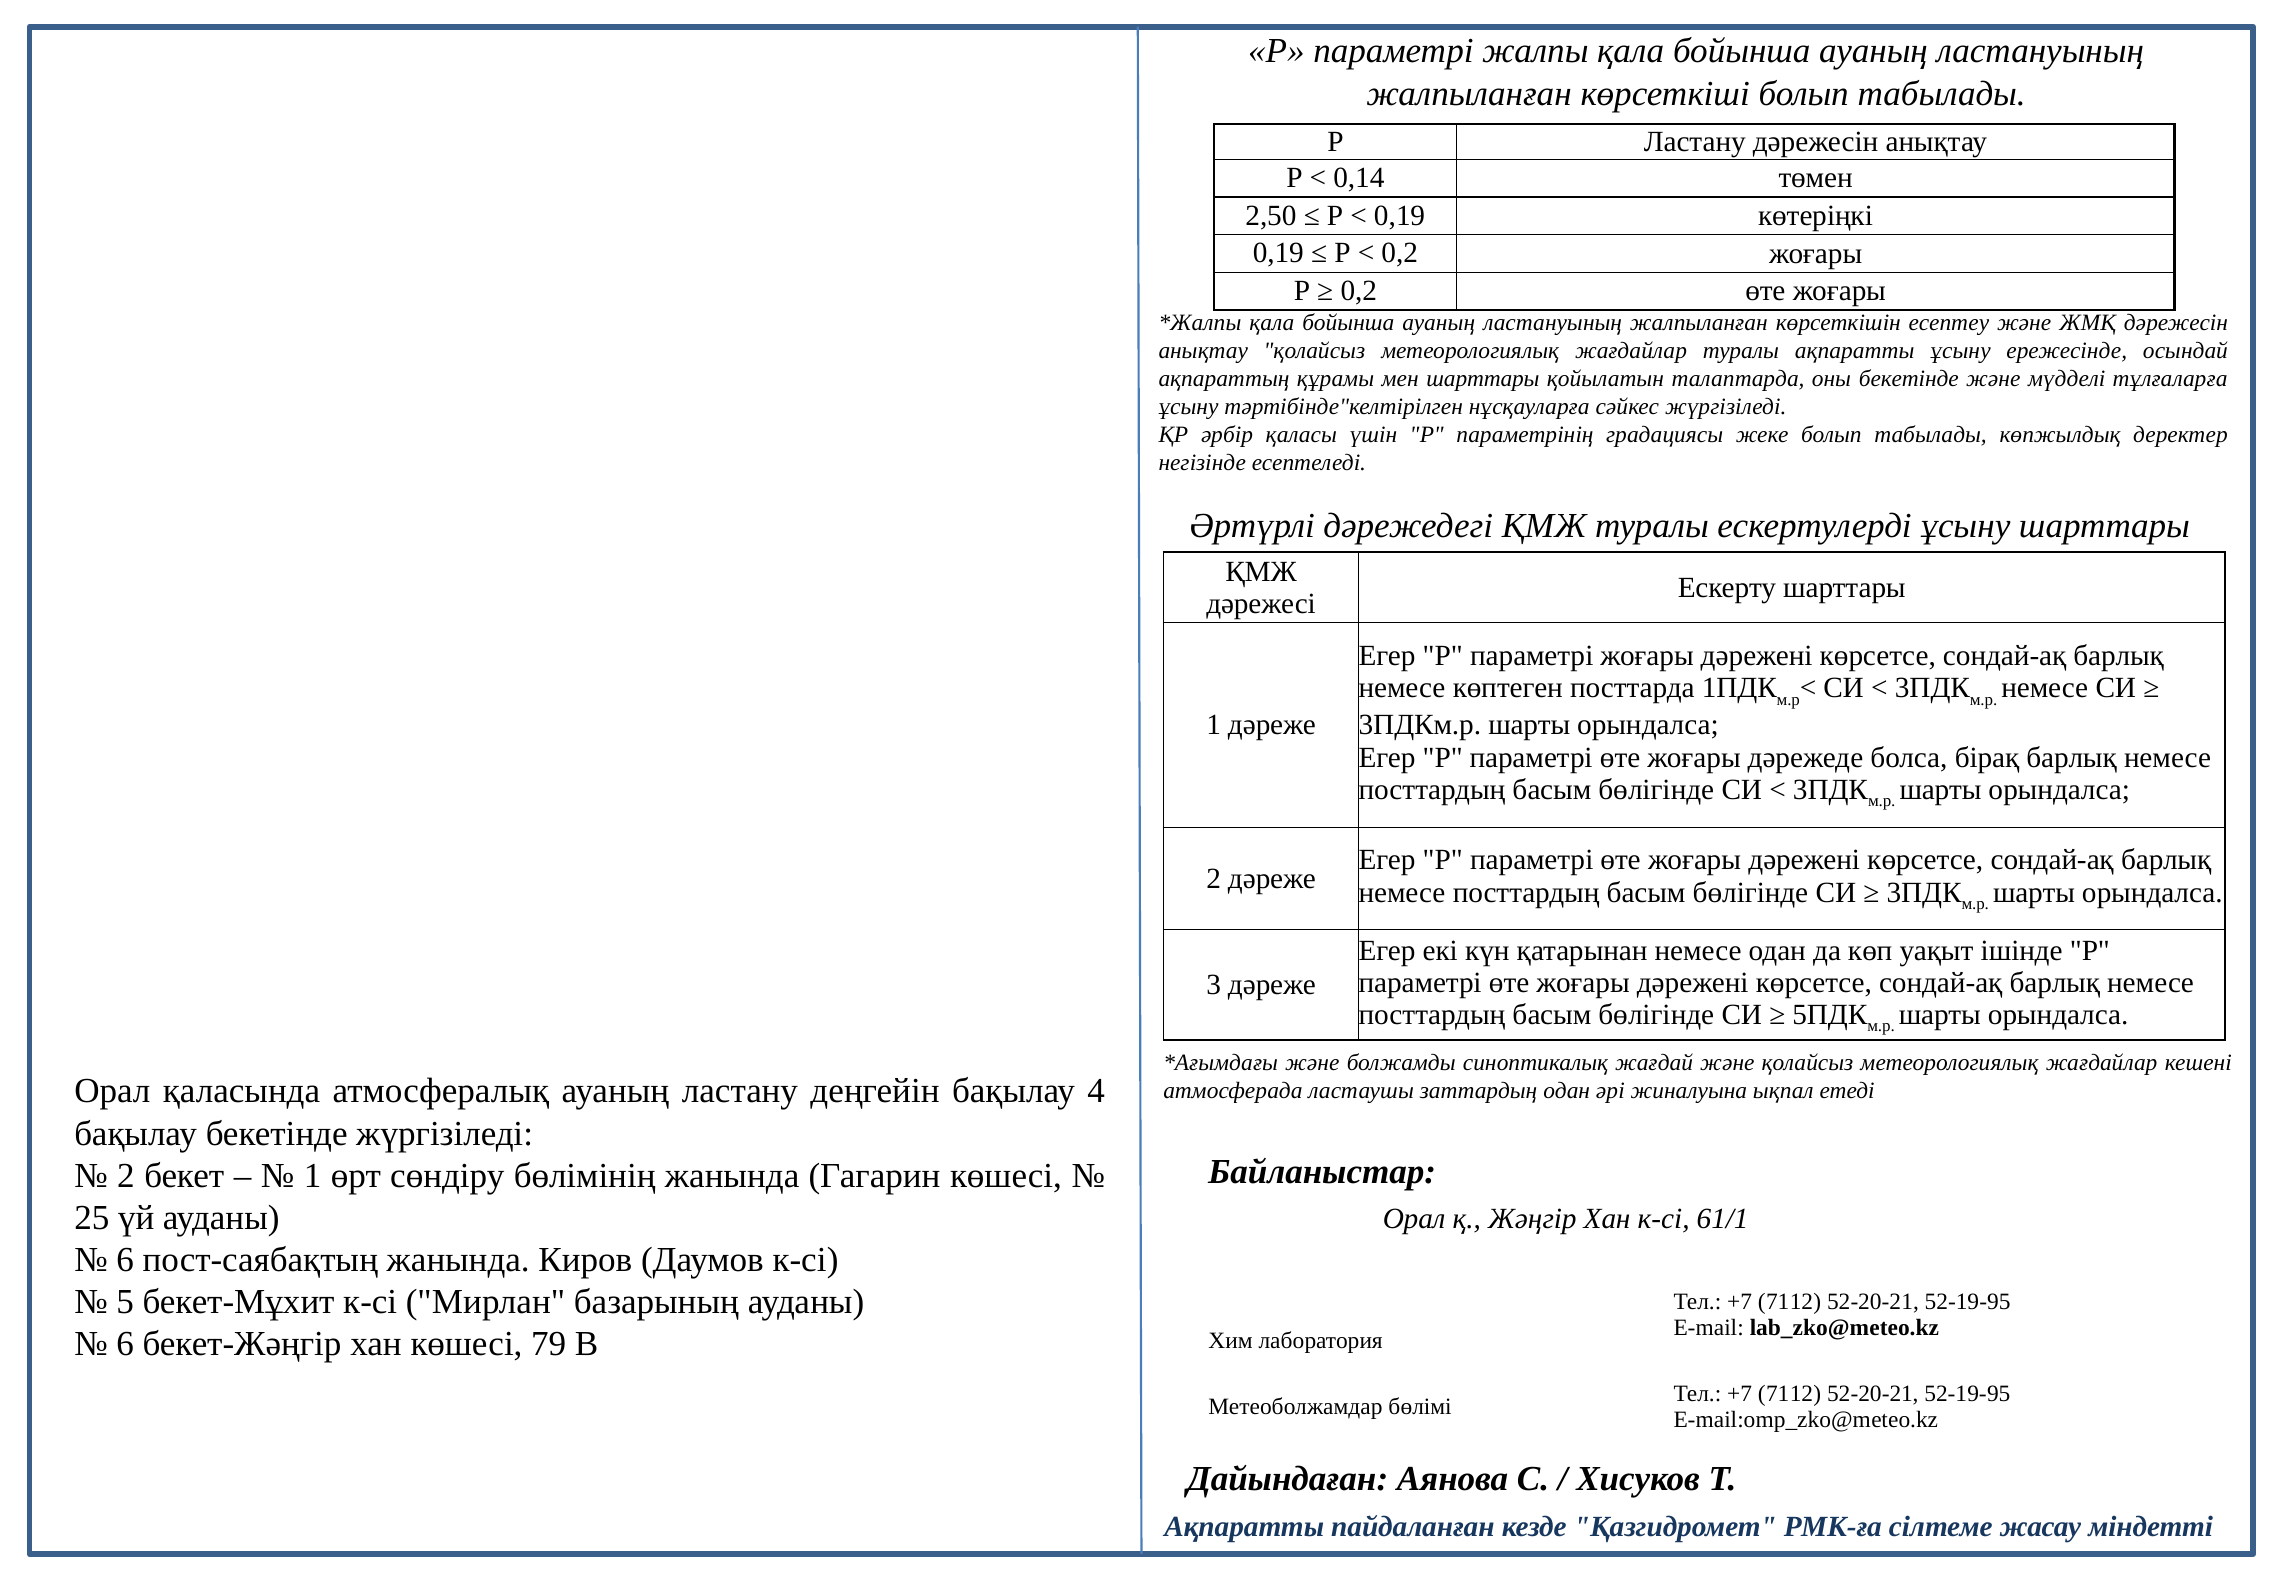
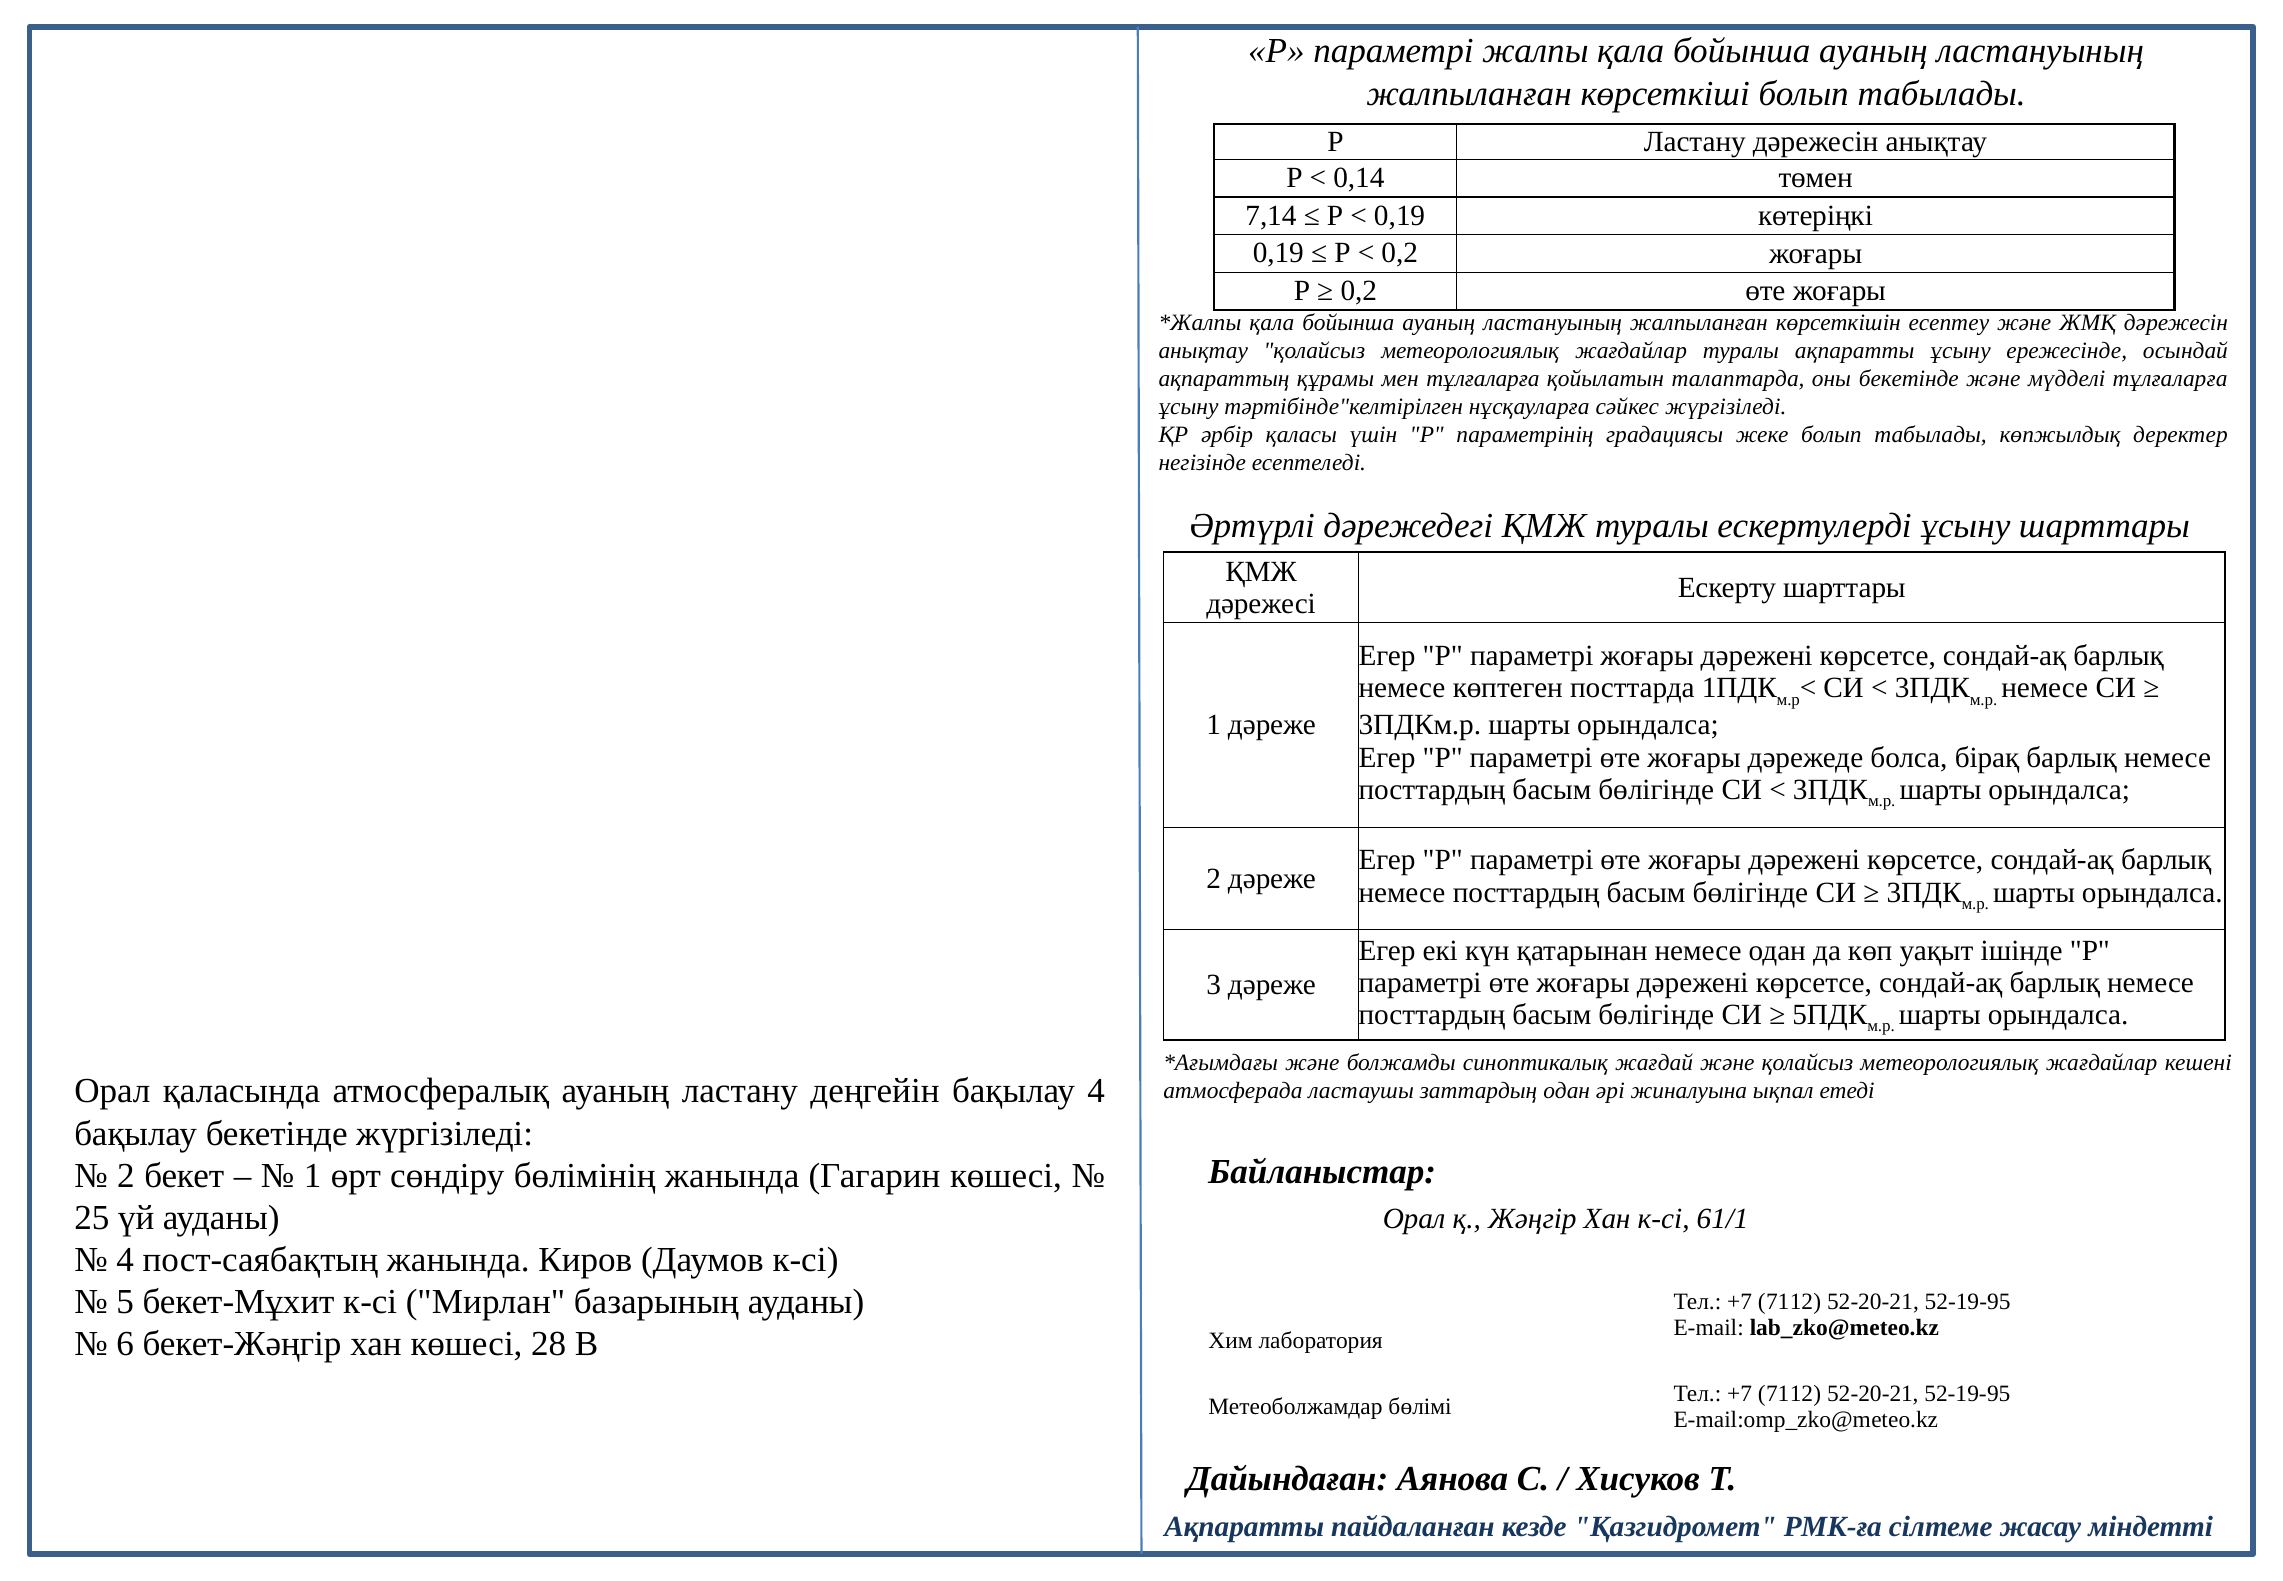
2,50: 2,50 -> 7,14
мен шарттары: шарттары -> тұлғаларға
6 at (125, 1260): 6 -> 4
79: 79 -> 28
